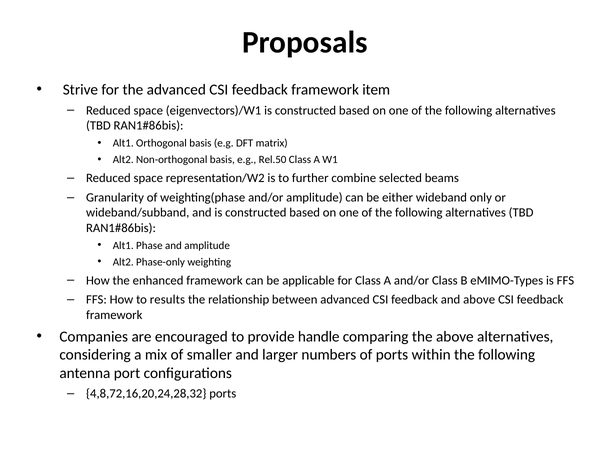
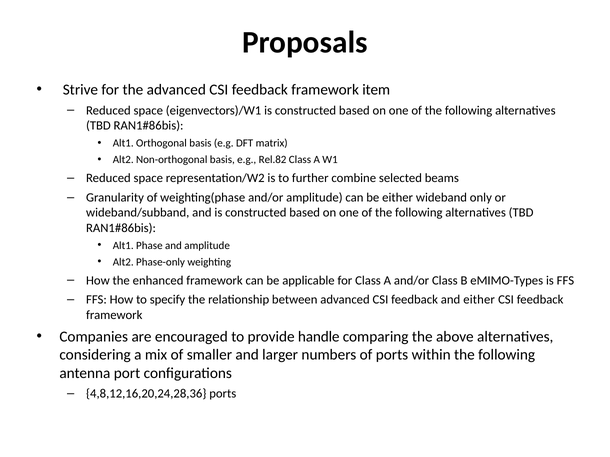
Rel.50: Rel.50 -> Rel.82
results: results -> specify
and above: above -> either
4,8,72,16,20,24,28,32: 4,8,72,16,20,24,28,32 -> 4,8,12,16,20,24,28,36
